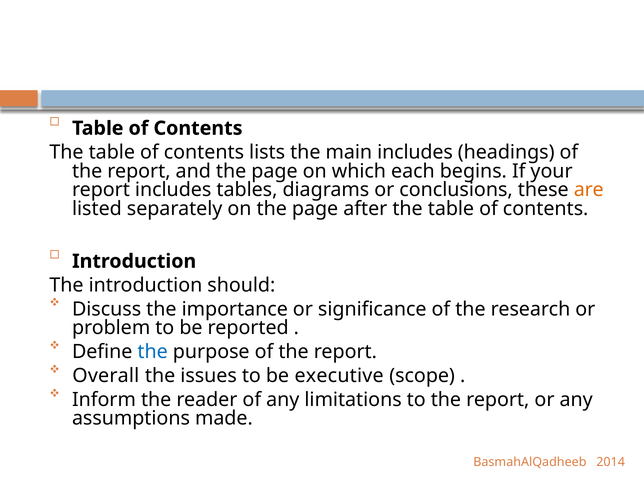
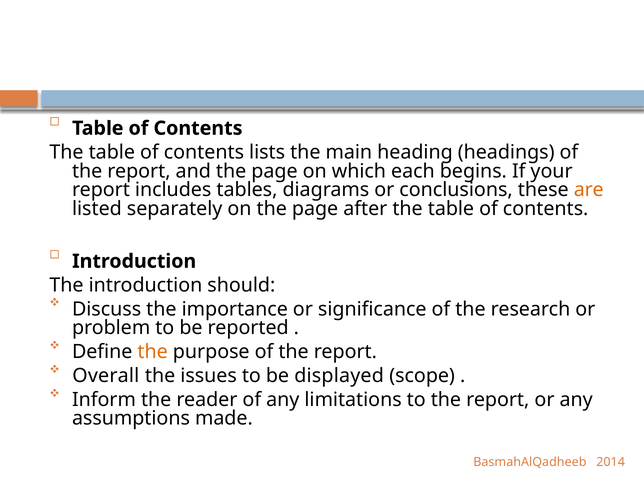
main includes: includes -> heading
the at (153, 352) colour: blue -> orange
executive: executive -> displayed
